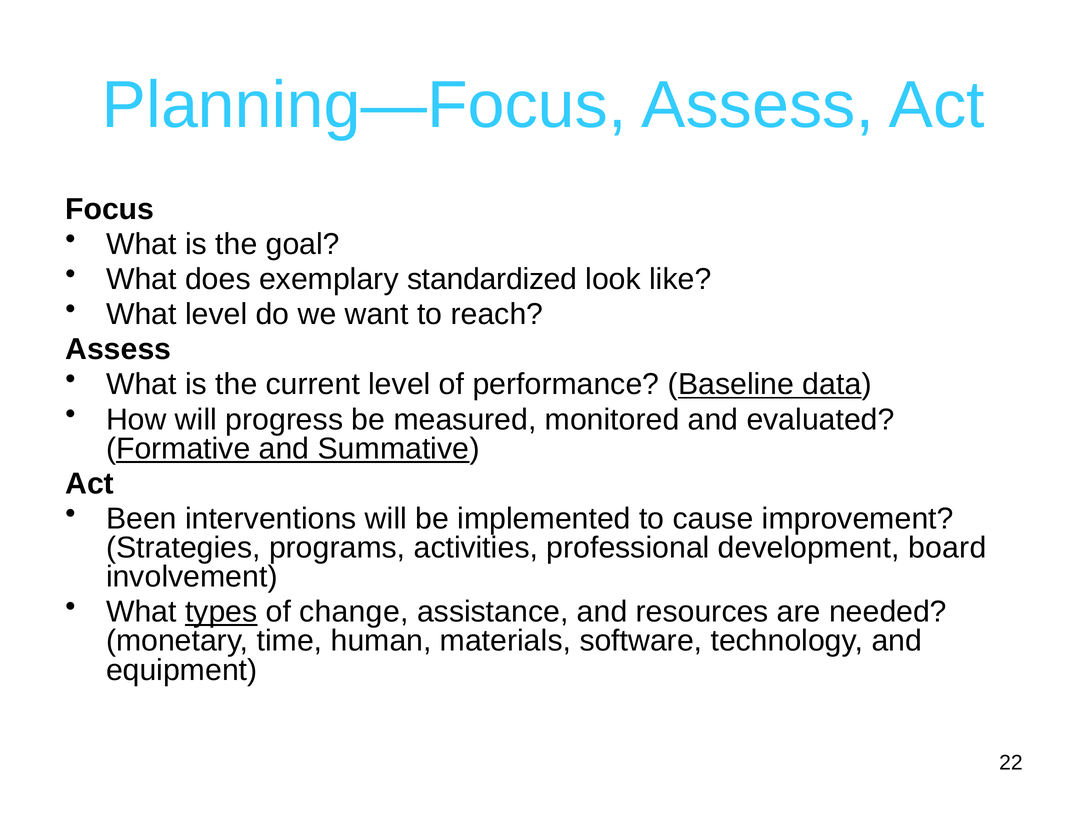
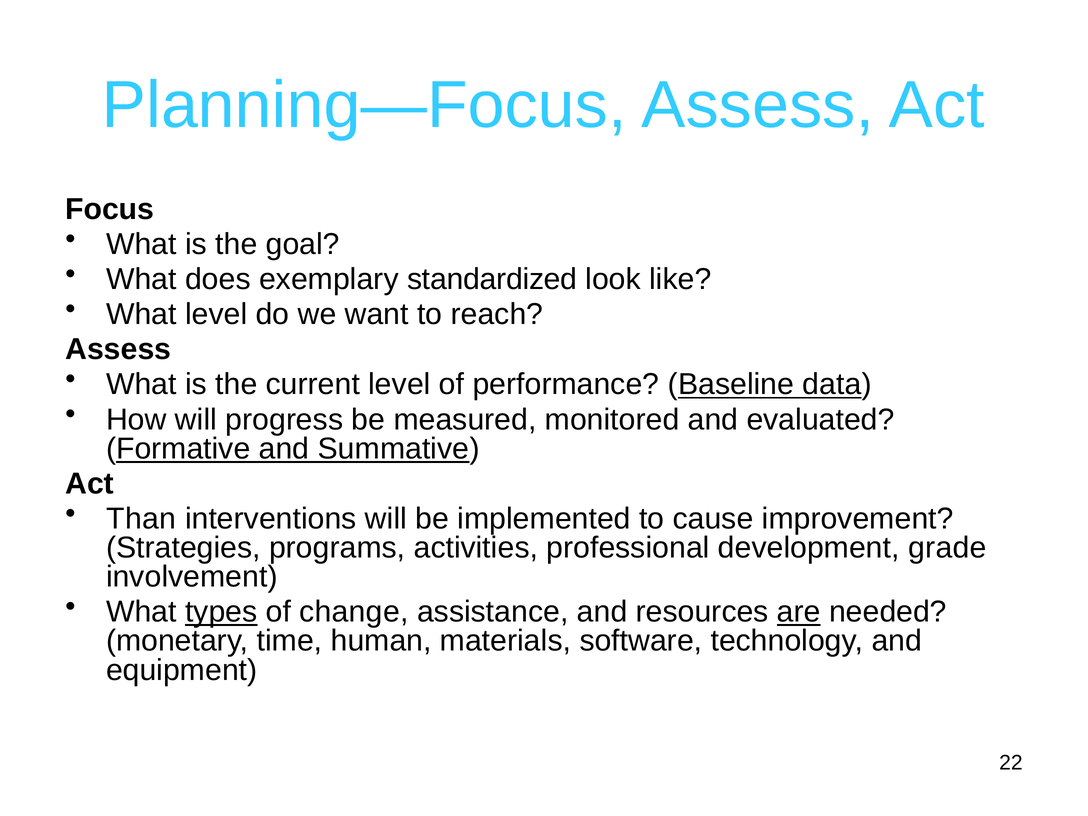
Been: Been -> Than
board: board -> grade
are underline: none -> present
